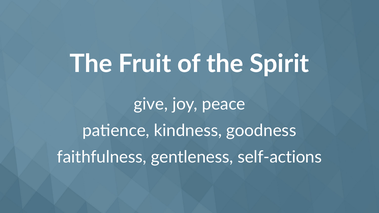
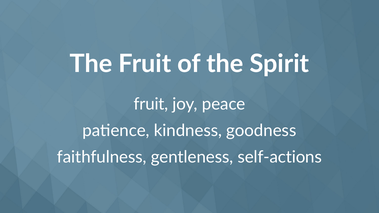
give at (151, 104): give -> fruit
